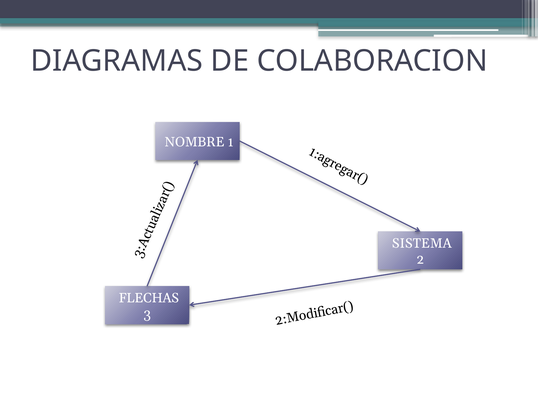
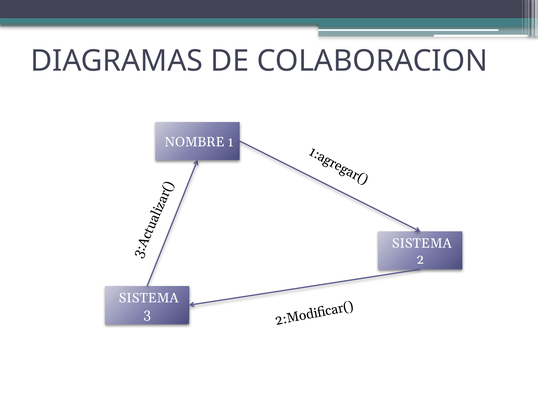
FLECHAS at (149, 298): FLECHAS -> SISTEMA
